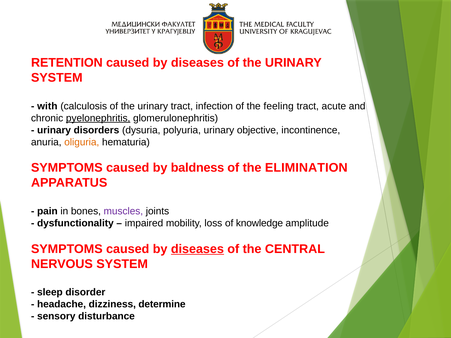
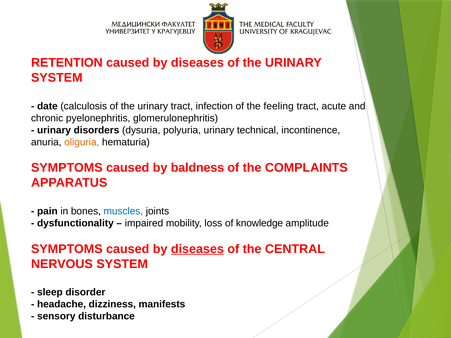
with: with -> date
pyelonephritis underline: present -> none
objective: objective -> technical
ELIMINATION: ELIMINATION -> COMPLAINTS
muscles colour: purple -> blue
determine: determine -> manifests
